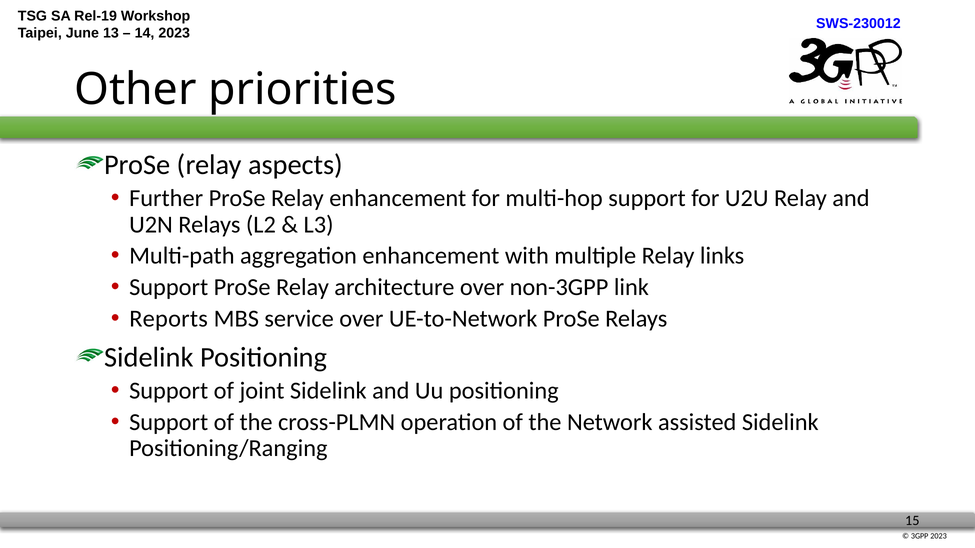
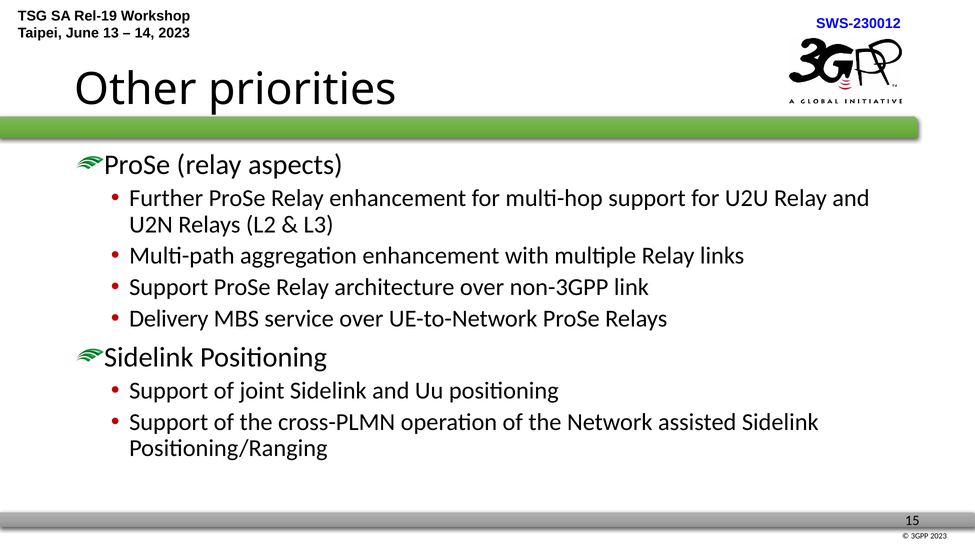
Reports: Reports -> Delivery
